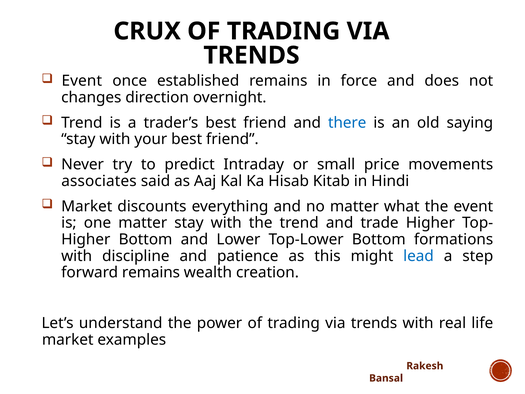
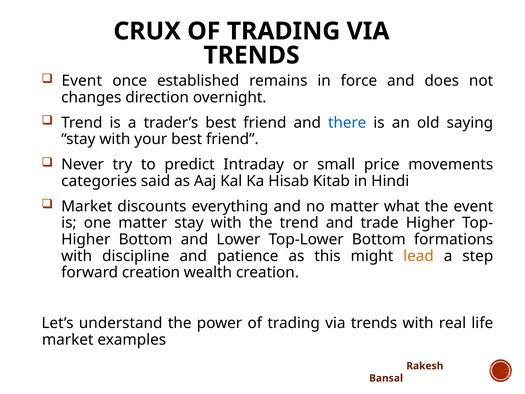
associates: associates -> categories
lead colour: blue -> orange
forward remains: remains -> creation
